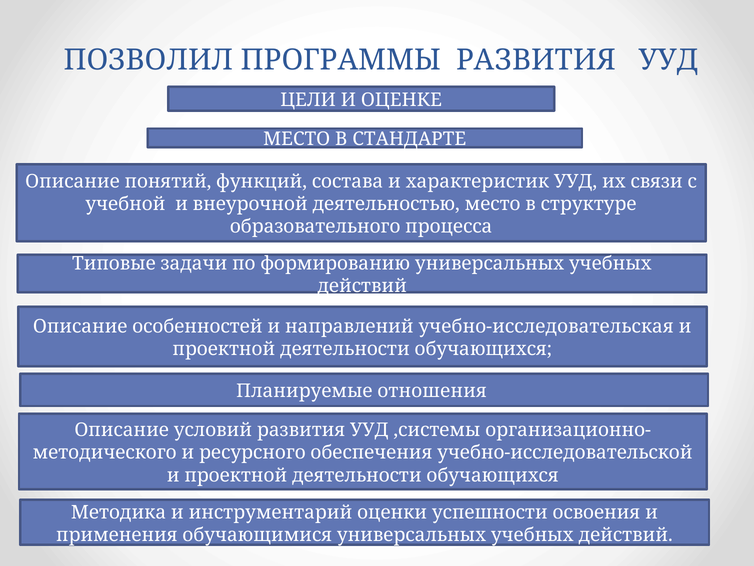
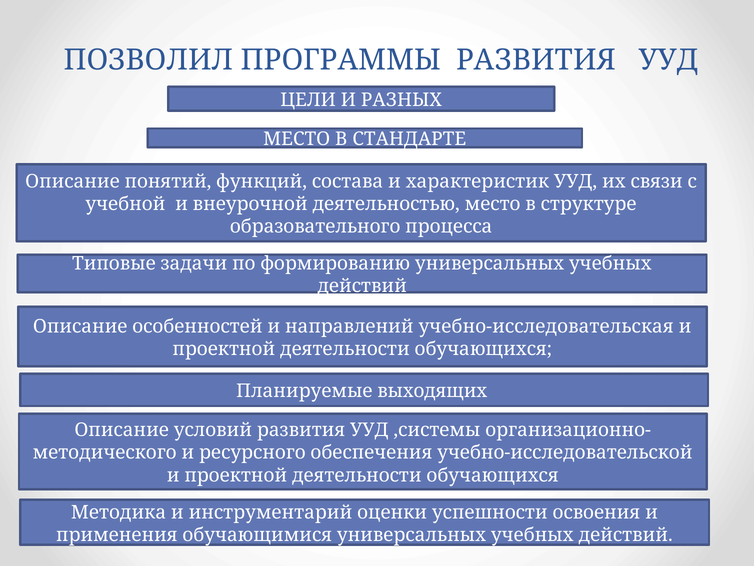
ОЦЕНКЕ: ОЦЕНКЕ -> РАЗНЫХ
отношения: отношения -> выходящих
